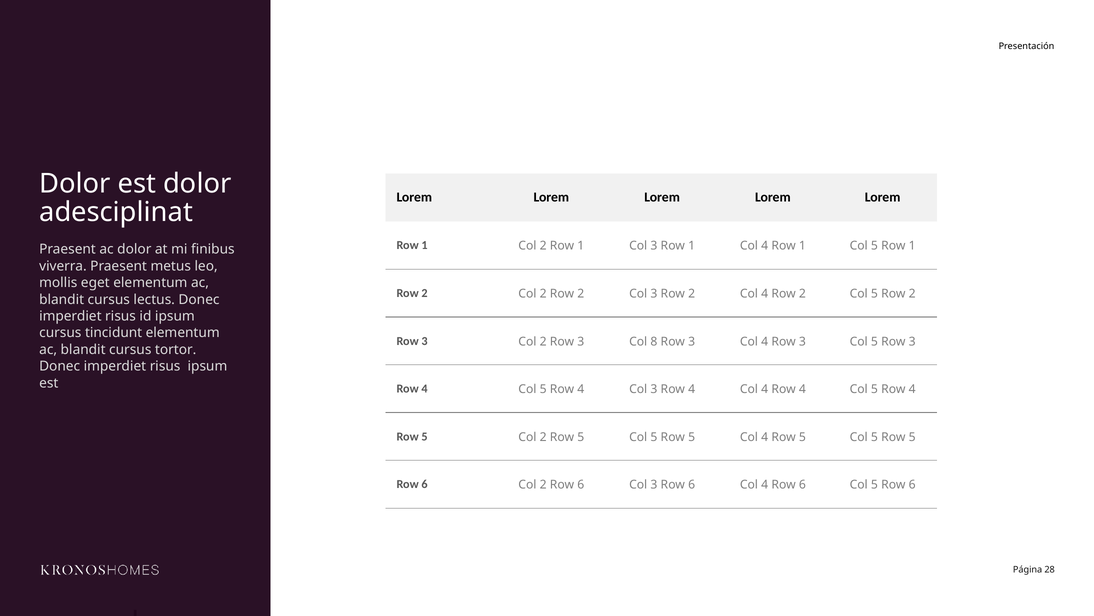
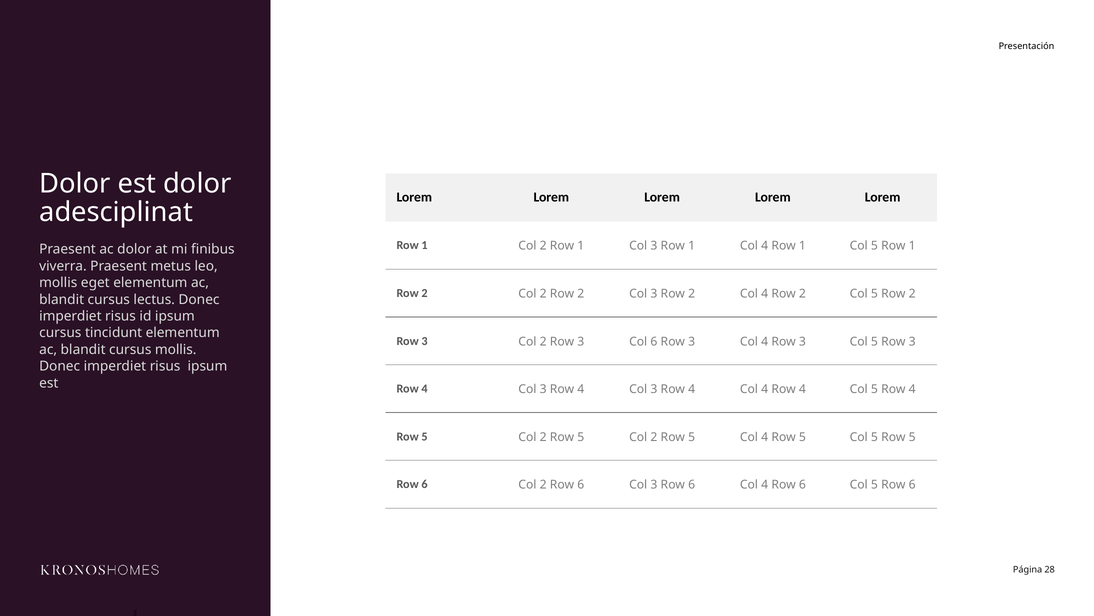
Col 8: 8 -> 6
cursus tortor: tortor -> mollis
5 at (543, 389): 5 -> 3
5 at (654, 437): 5 -> 2
